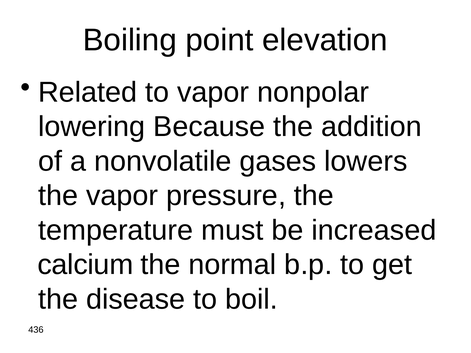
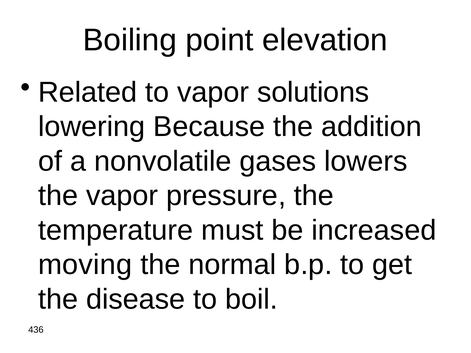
nonpolar: nonpolar -> solutions
calcium: calcium -> moving
